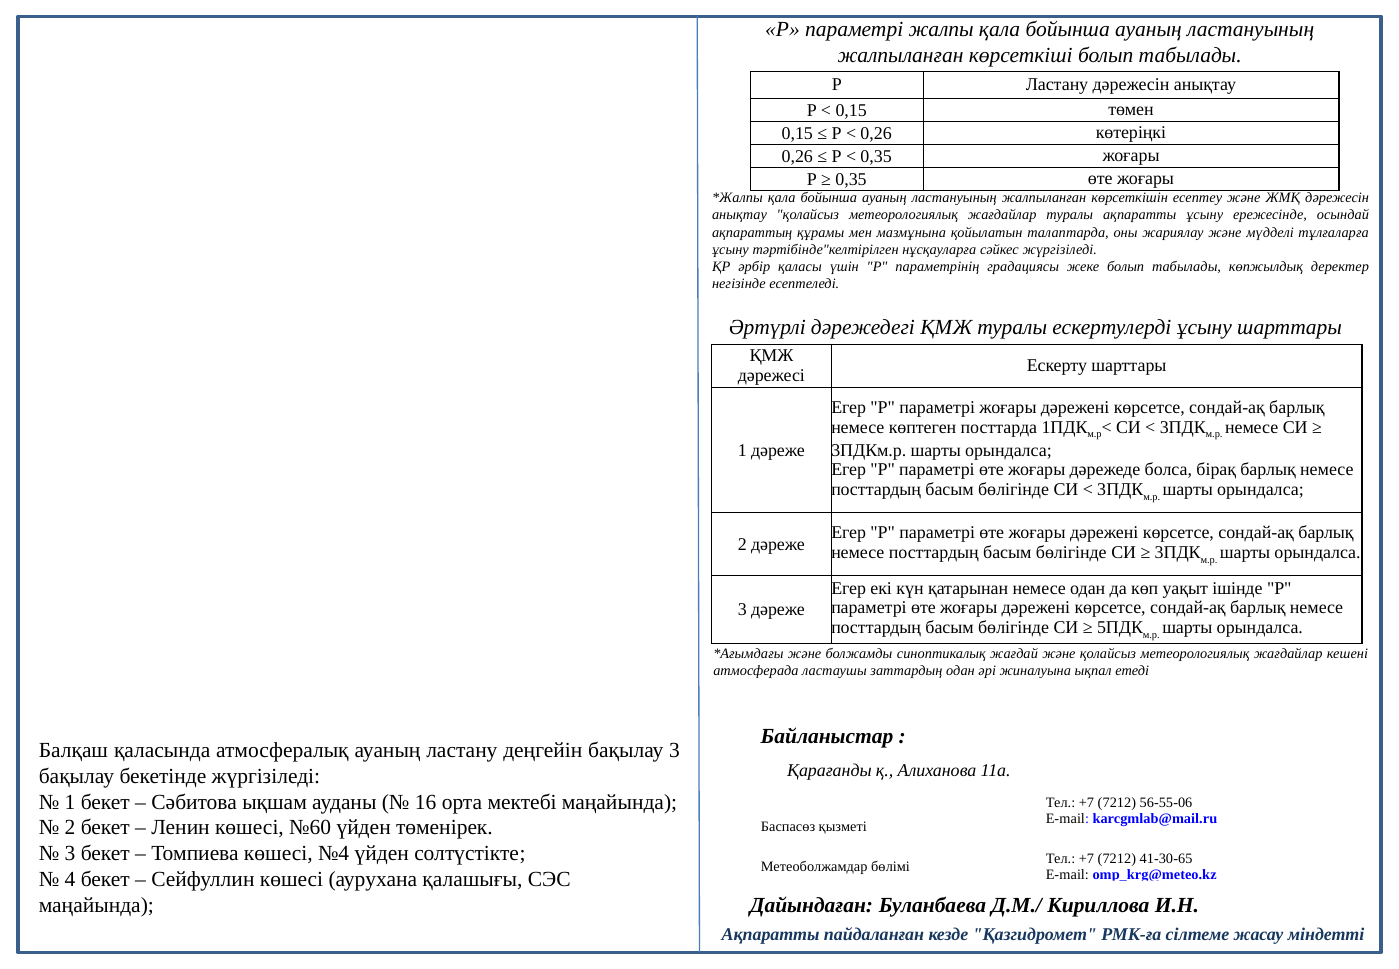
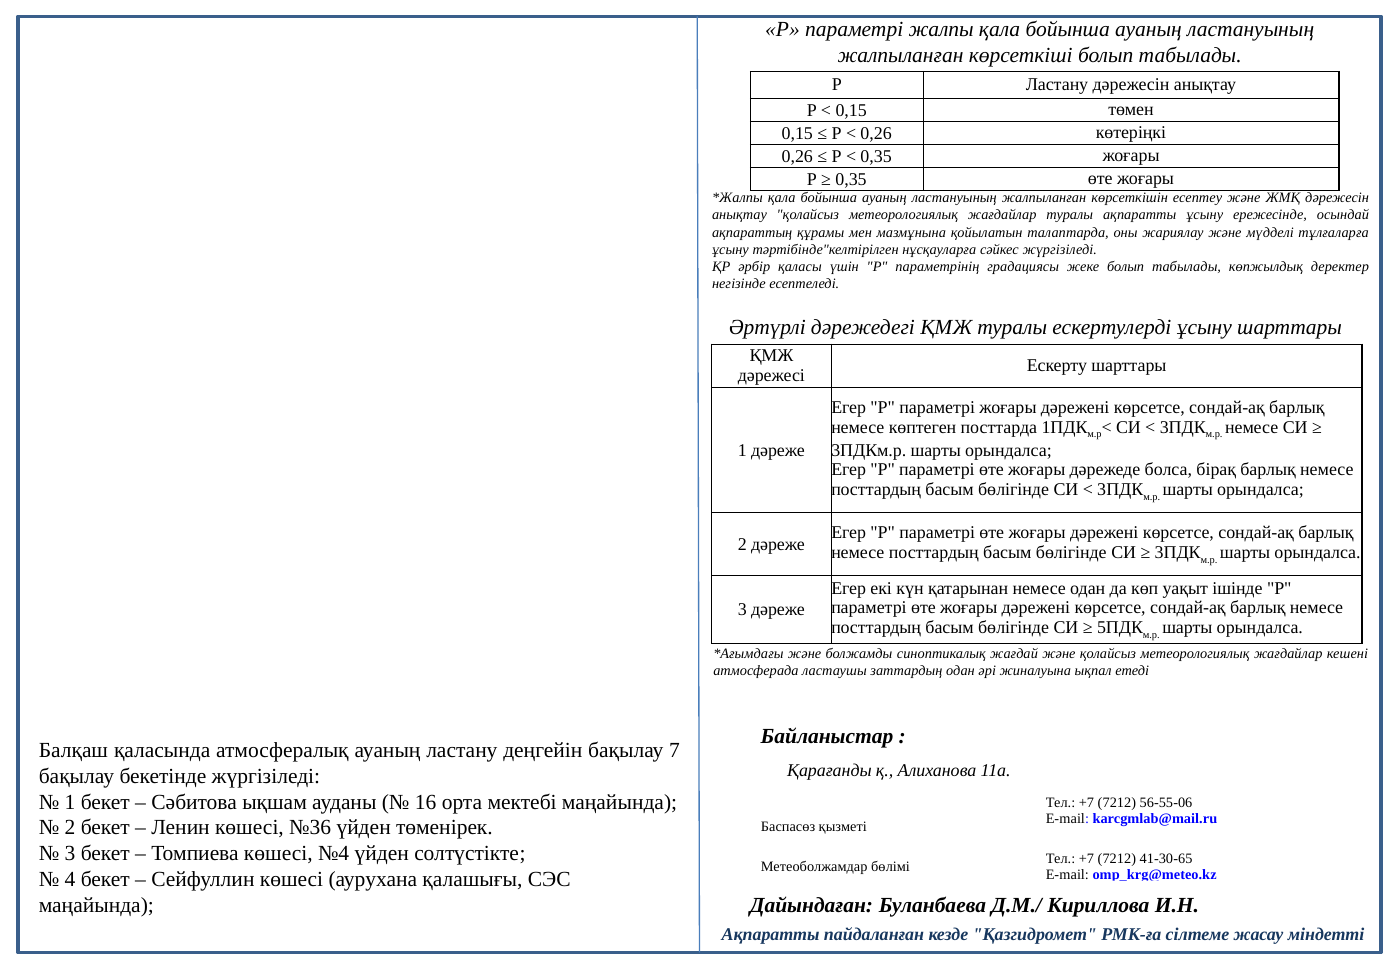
бақылау 3: 3 -> 7
№60: №60 -> №36
